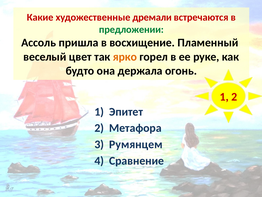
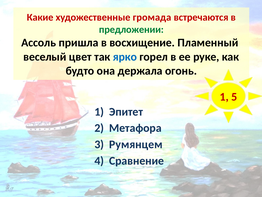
дремали: дремали -> громада
ярко colour: orange -> blue
1 2: 2 -> 5
